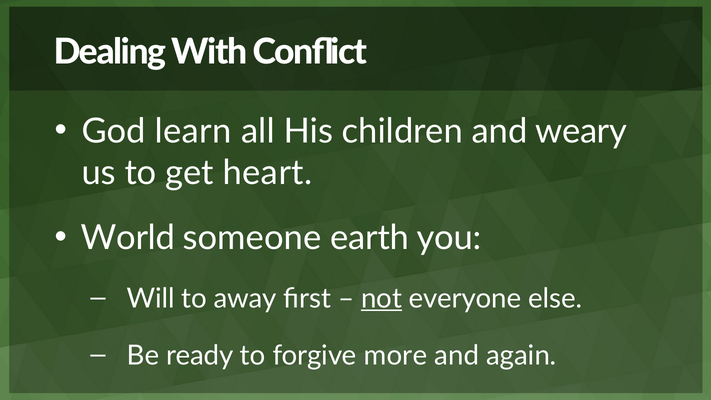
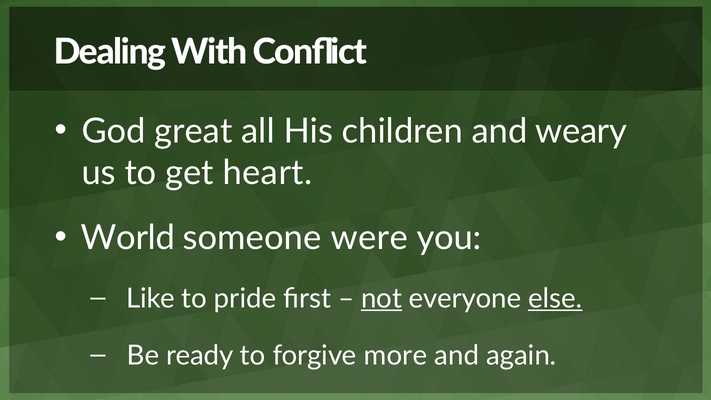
learn: learn -> great
earth: earth -> were
Will: Will -> Like
away: away -> pride
else underline: none -> present
